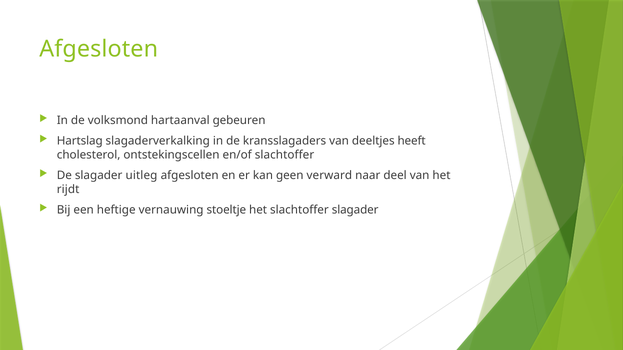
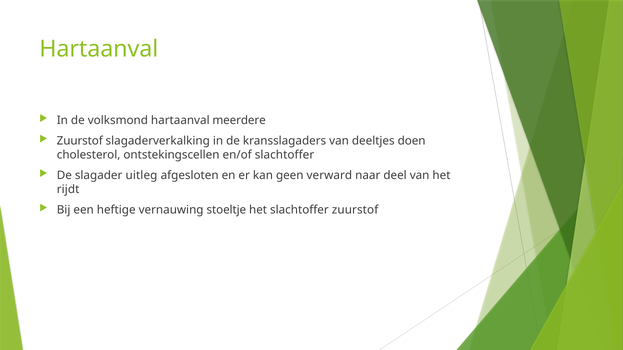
Afgesloten at (99, 49): Afgesloten -> Hartaanval
gebeuren: gebeuren -> meerdere
Hartslag at (80, 141): Hartslag -> Zuurstof
heeft: heeft -> doen
slachtoffer slagader: slagader -> zuurstof
